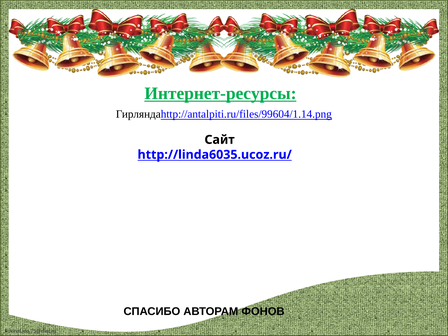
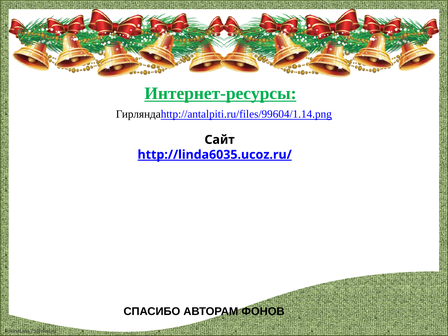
http://linda6035.ucoz.ru/ underline: none -> present
